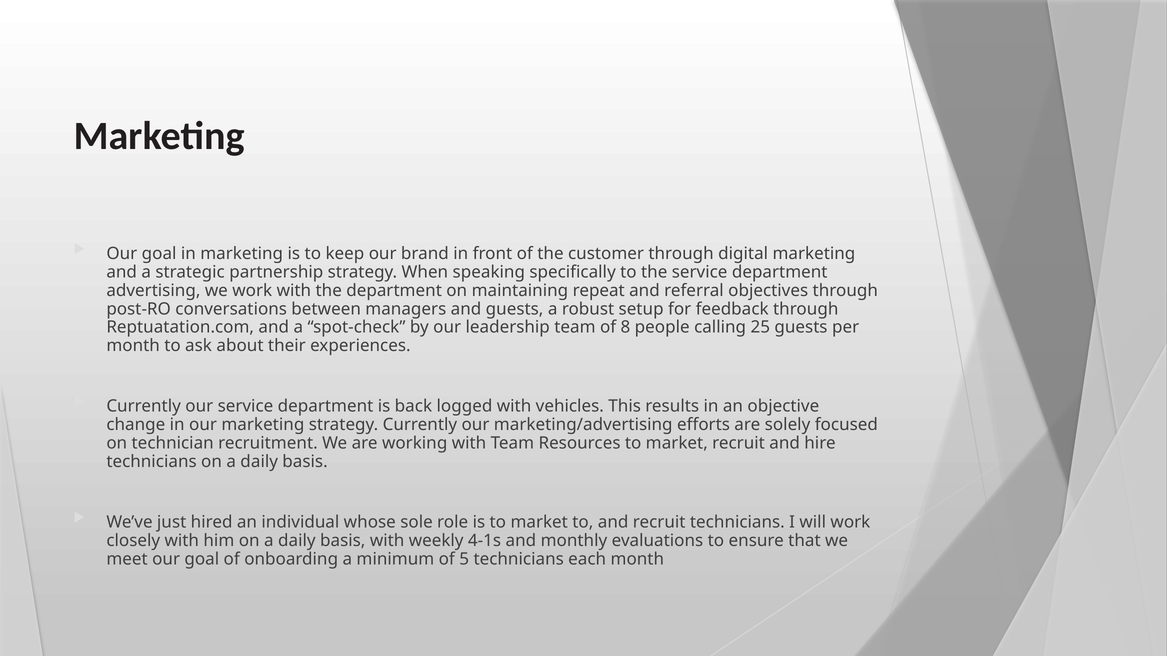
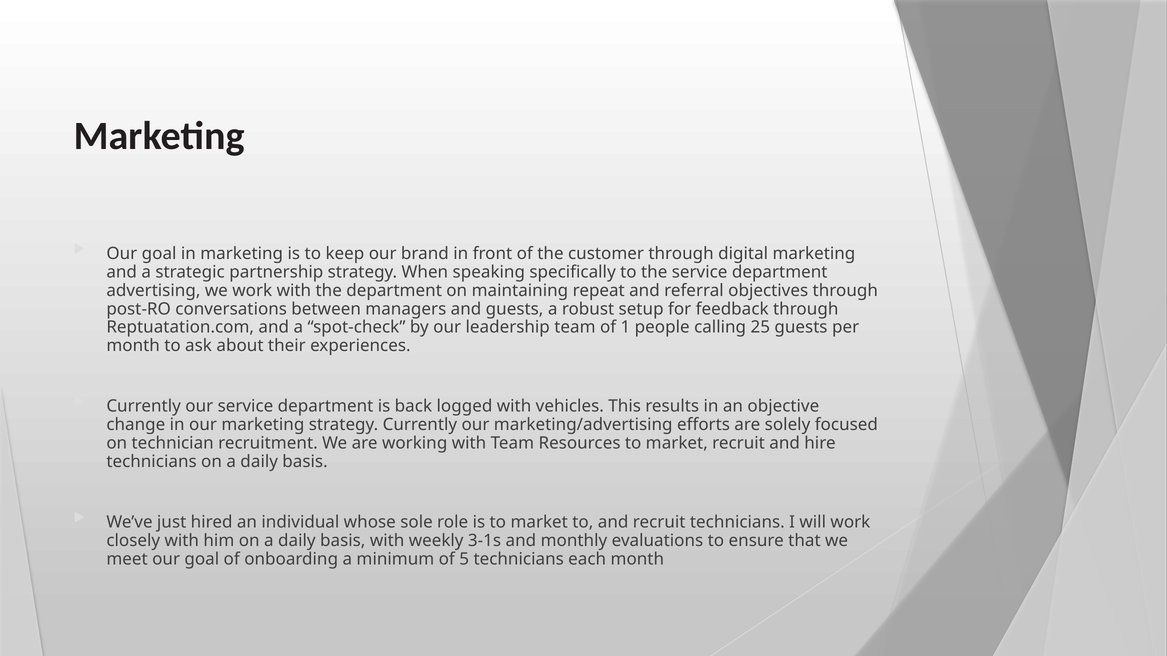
8: 8 -> 1
4-1s: 4-1s -> 3-1s
